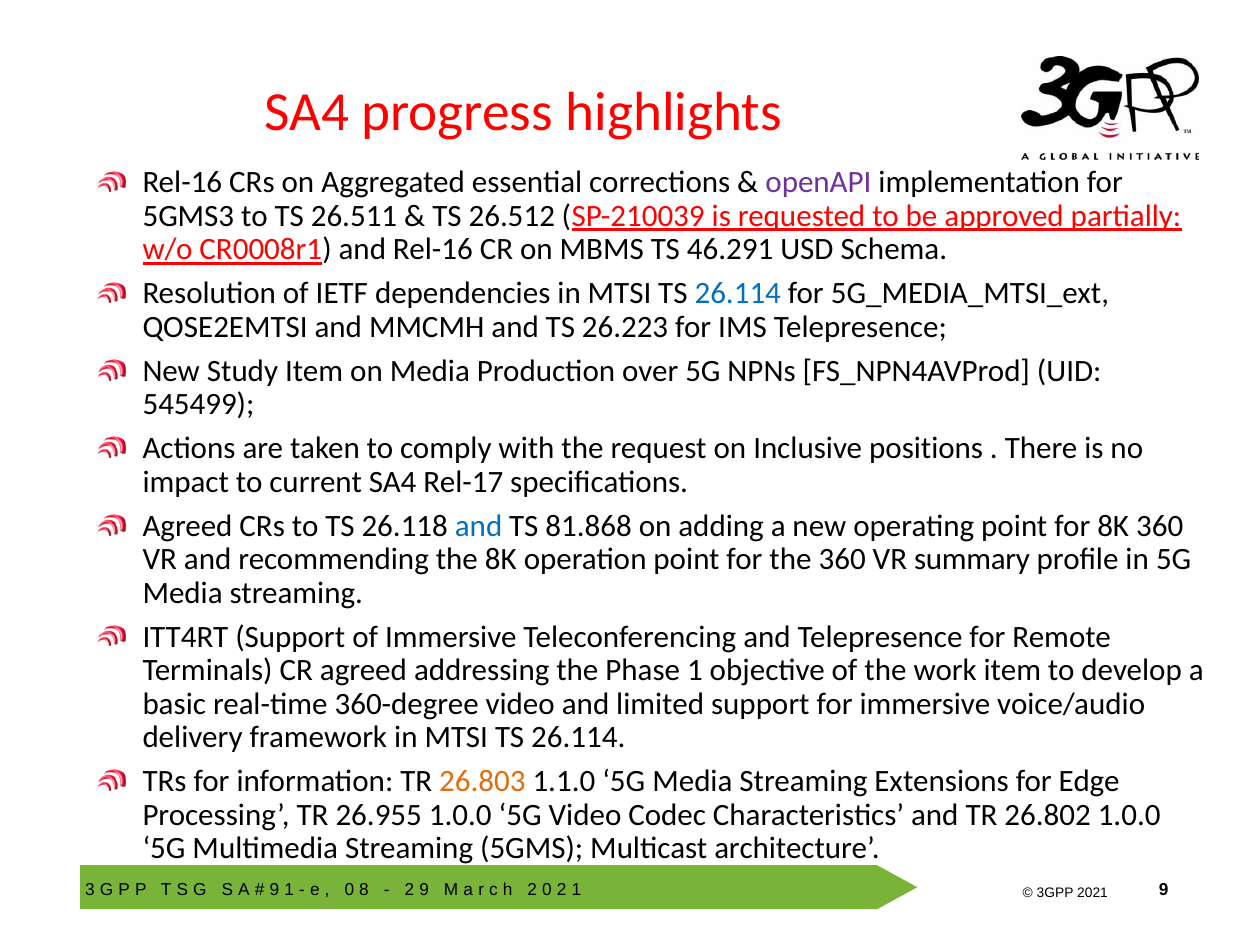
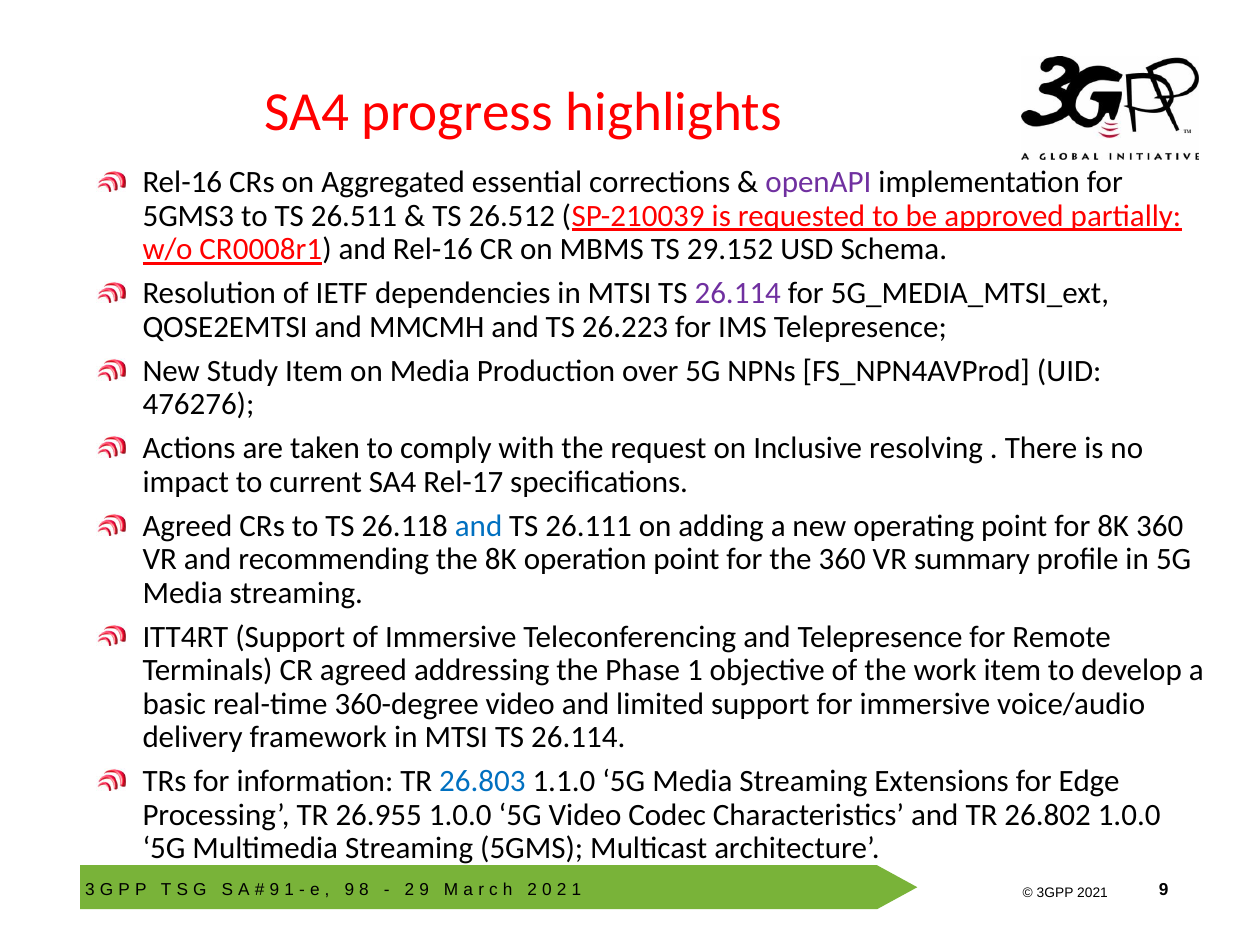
46.291: 46.291 -> 29.152
26.114 at (738, 294) colour: blue -> purple
545499: 545499 -> 476276
positions: positions -> resolving
81.868: 81.868 -> 26.111
26.803 colour: orange -> blue
0 at (349, 890): 0 -> 9
